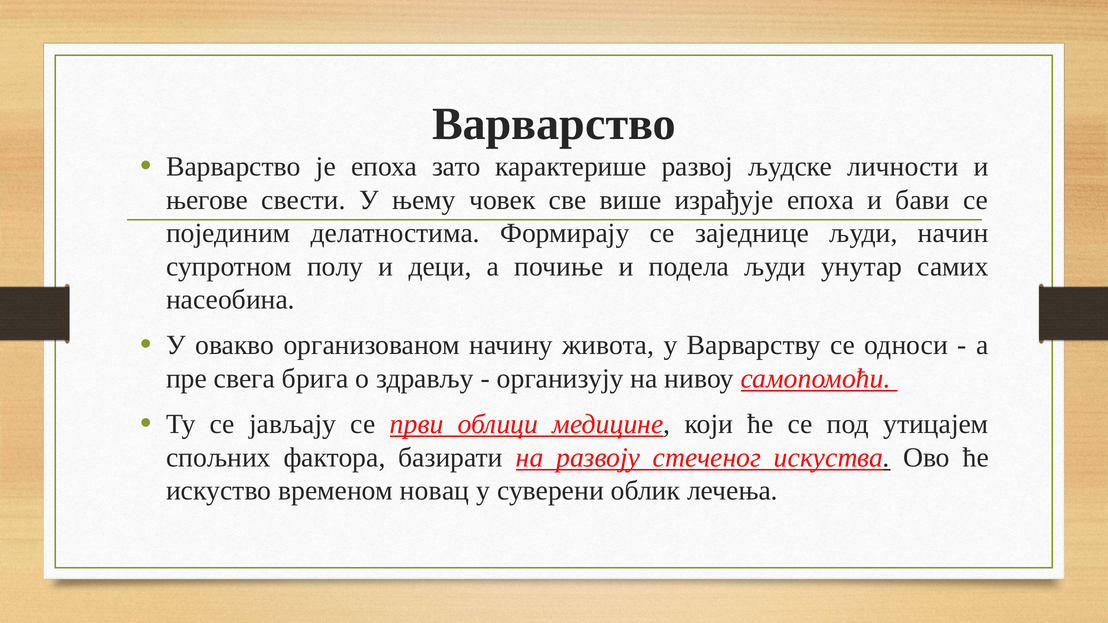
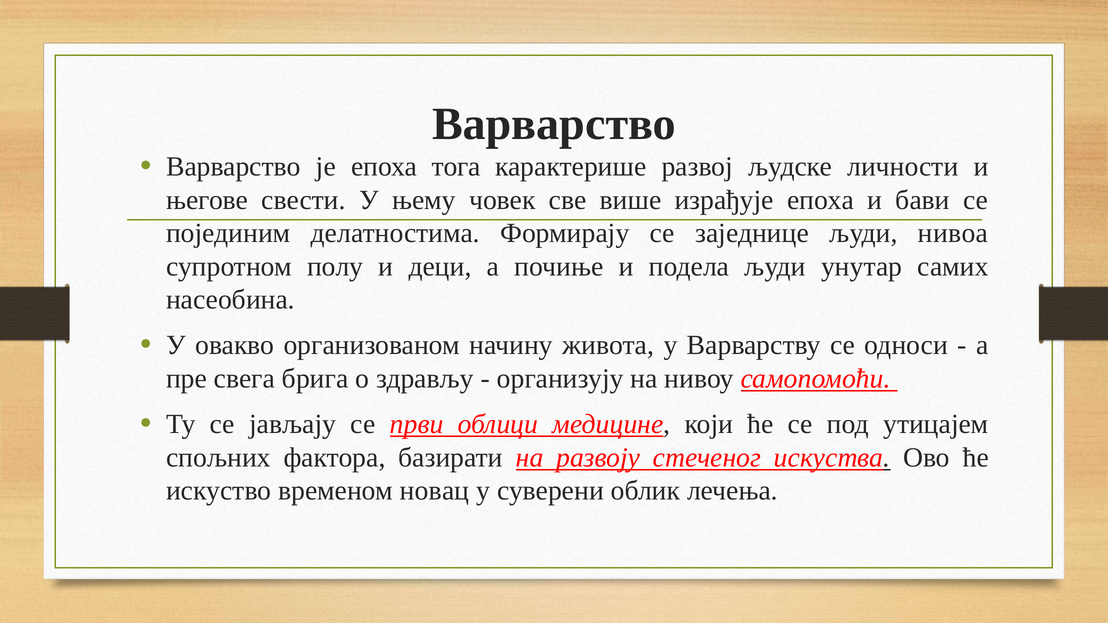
зато: зато -> тога
начин: начин -> нивоа
